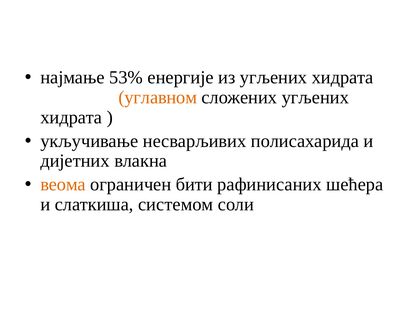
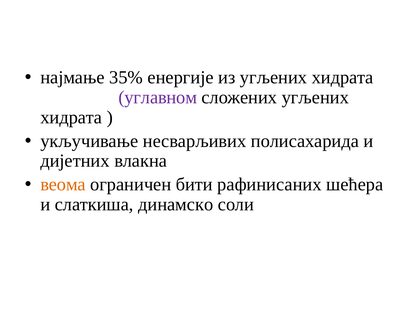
53%: 53% -> 35%
углавном colour: orange -> purple
системом: системом -> динамско
